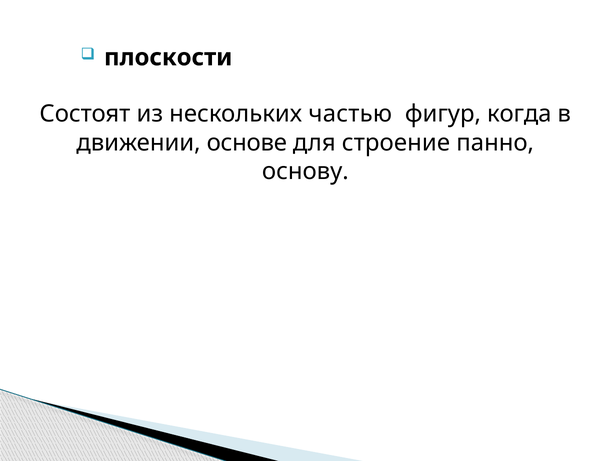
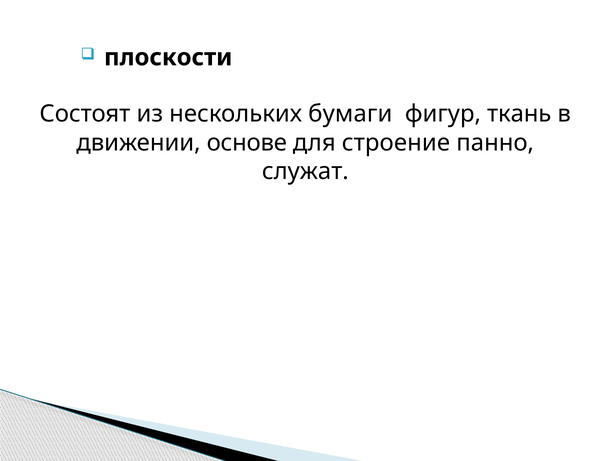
частью: частью -> бумаги
когда: когда -> ткань
основу: основу -> служат
